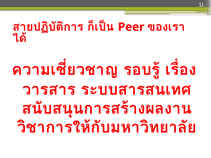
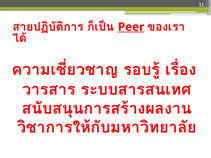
Peer underline: none -> present
